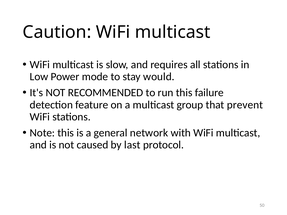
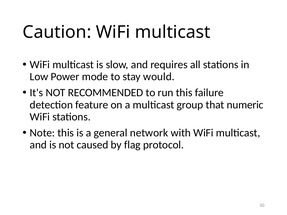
prevent: prevent -> numeric
last: last -> flag
